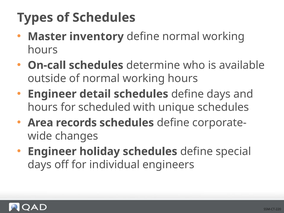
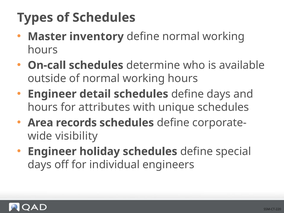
scheduled: scheduled -> attributes
changes: changes -> visibility
